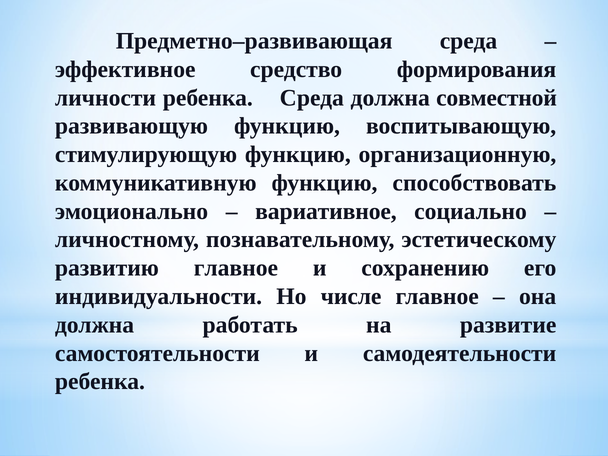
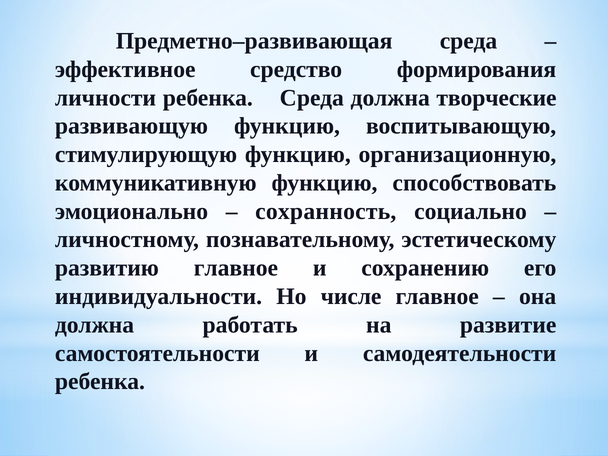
совместной: совместной -> творческие
вариативное: вариативное -> сохранность
